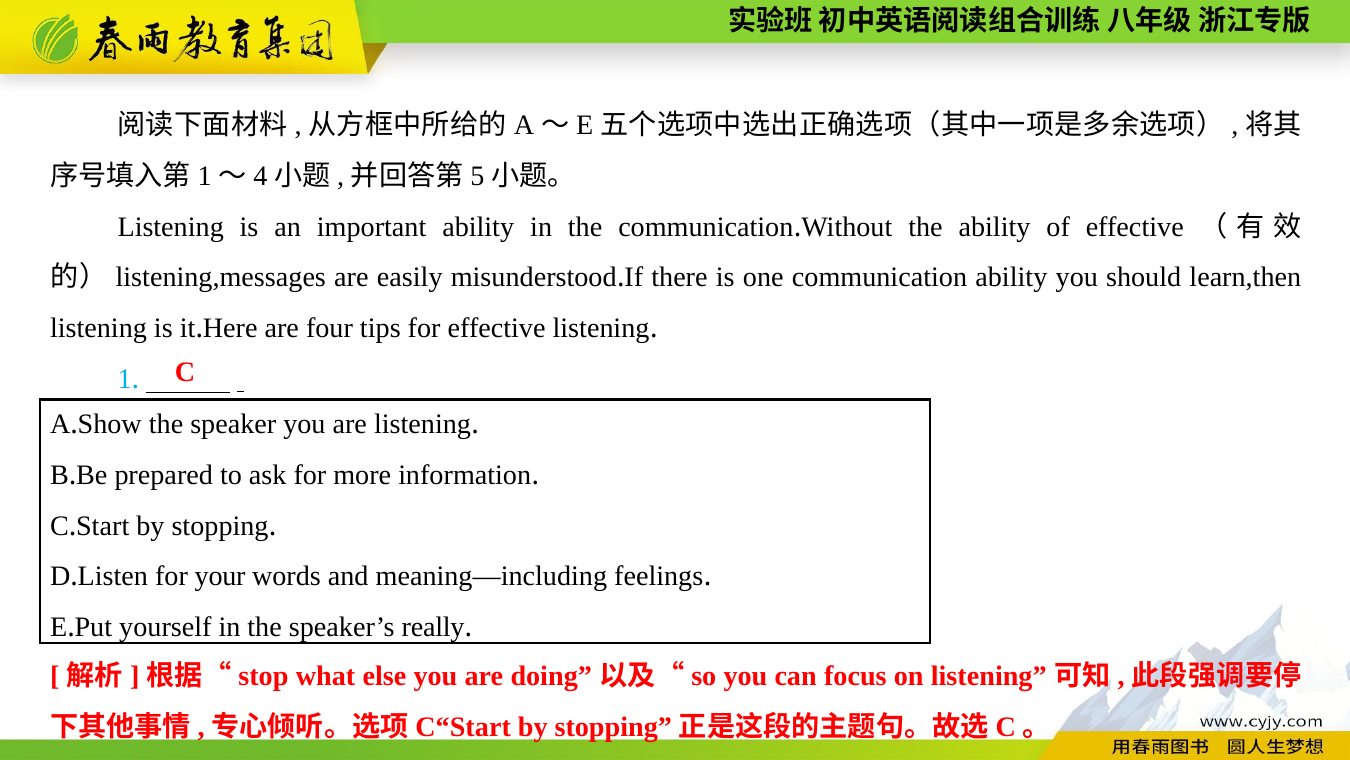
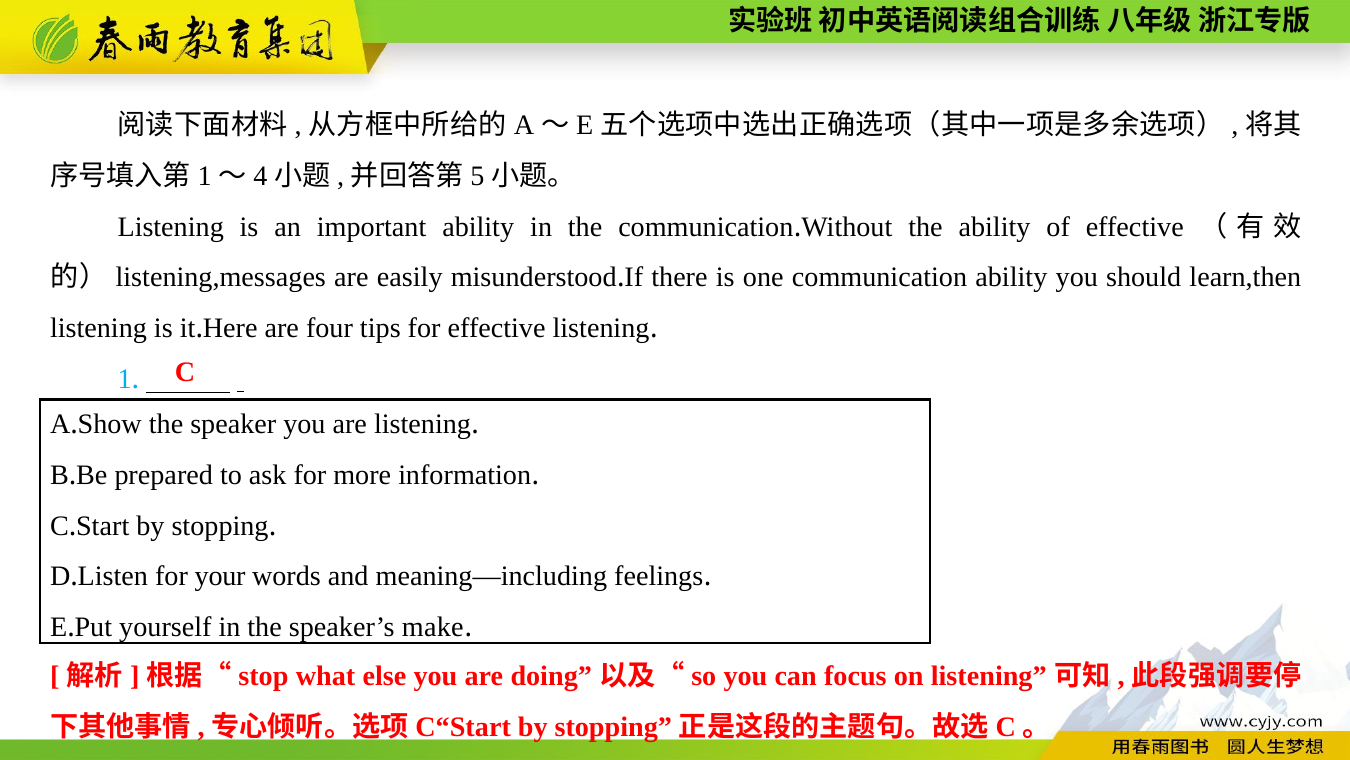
really: really -> make
